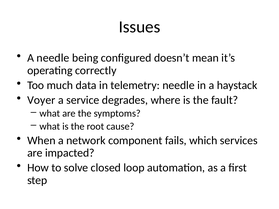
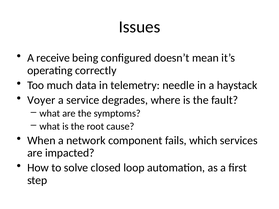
A needle: needle -> receive
